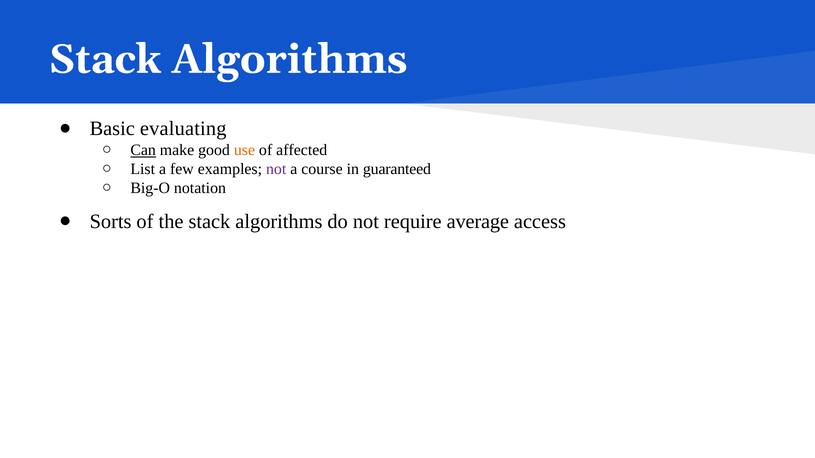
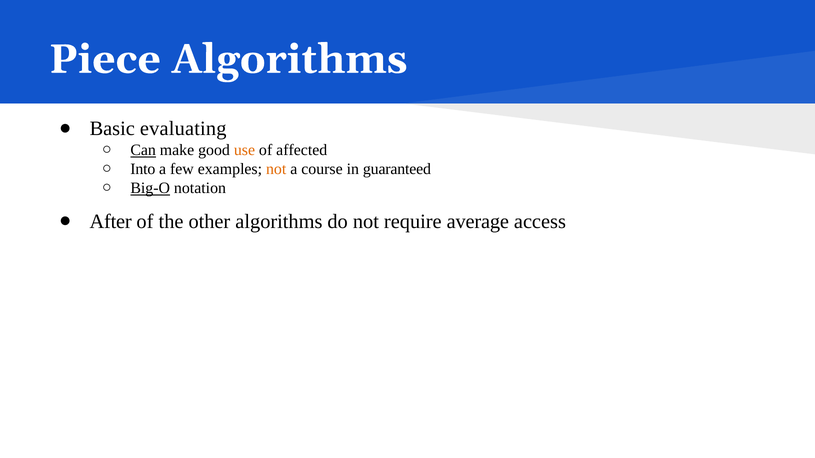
Stack at (105, 59): Stack -> Piece
List: List -> Into
not at (276, 169) colour: purple -> orange
Big-O underline: none -> present
Sorts: Sorts -> After
the stack: stack -> other
